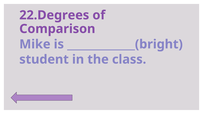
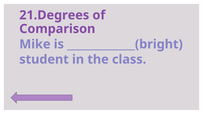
22.Degrees: 22.Degrees -> 21.Degrees
